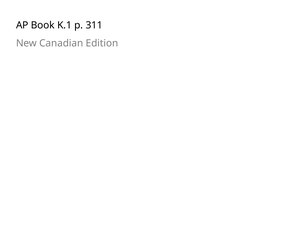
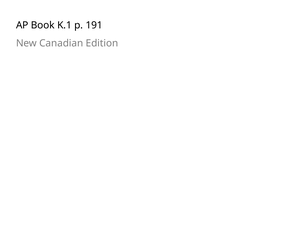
311: 311 -> 191
